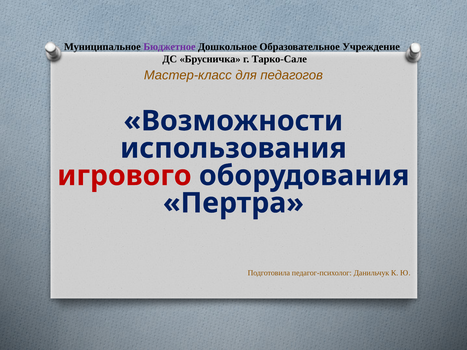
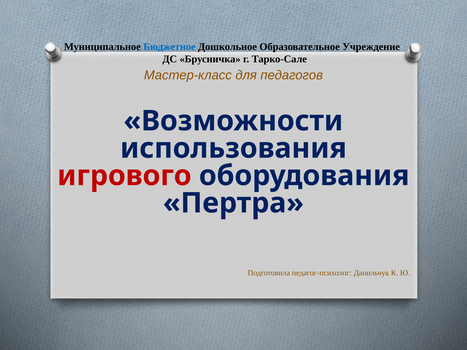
Бюджетное colour: purple -> blue
